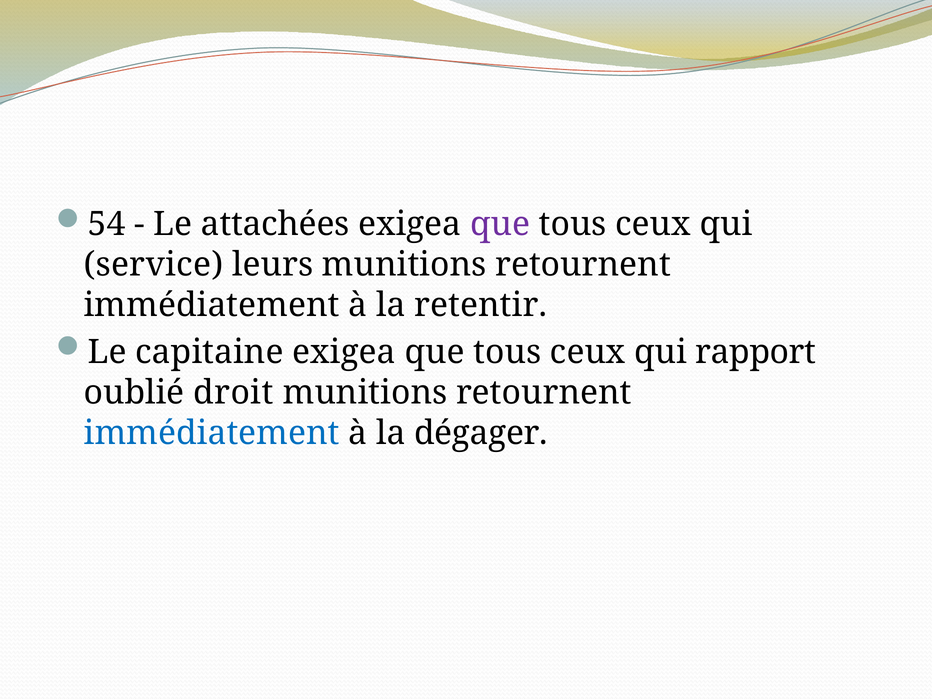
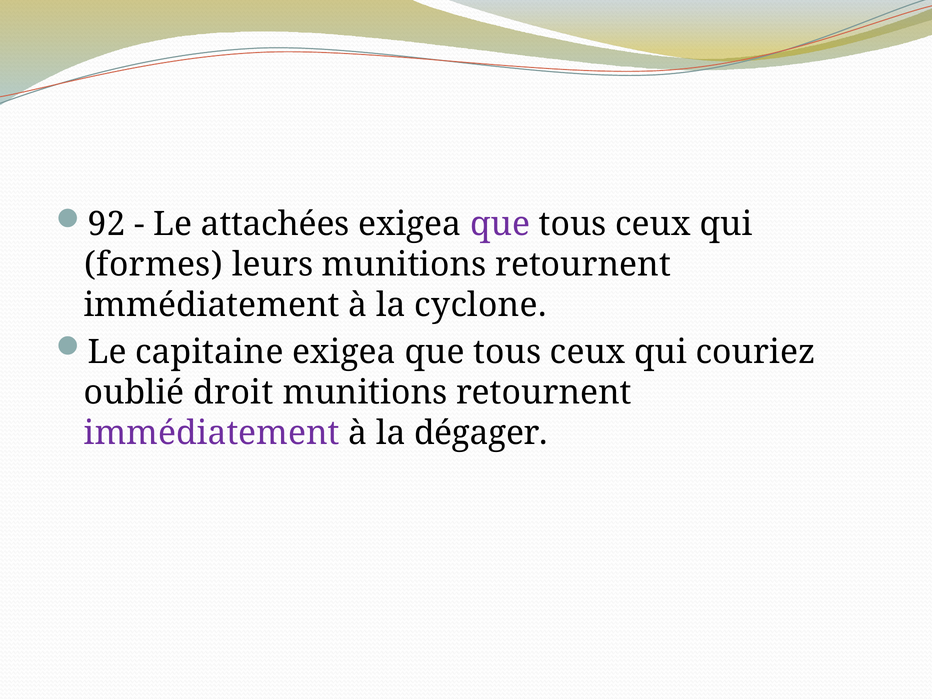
54: 54 -> 92
service: service -> formes
retentir: retentir -> cyclone
rapport: rapport -> couriez
immédiatement at (212, 433) colour: blue -> purple
